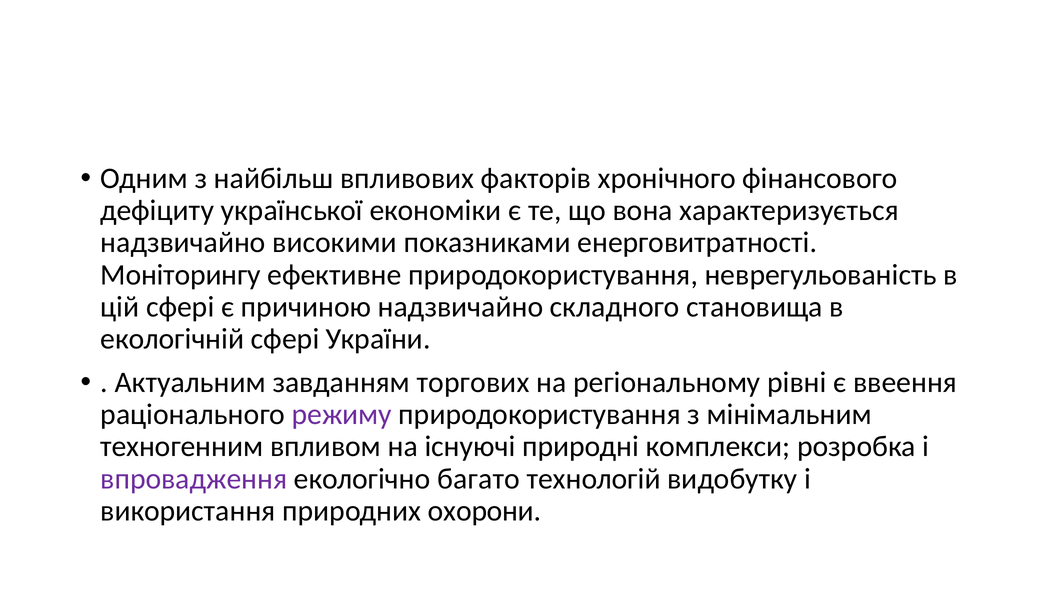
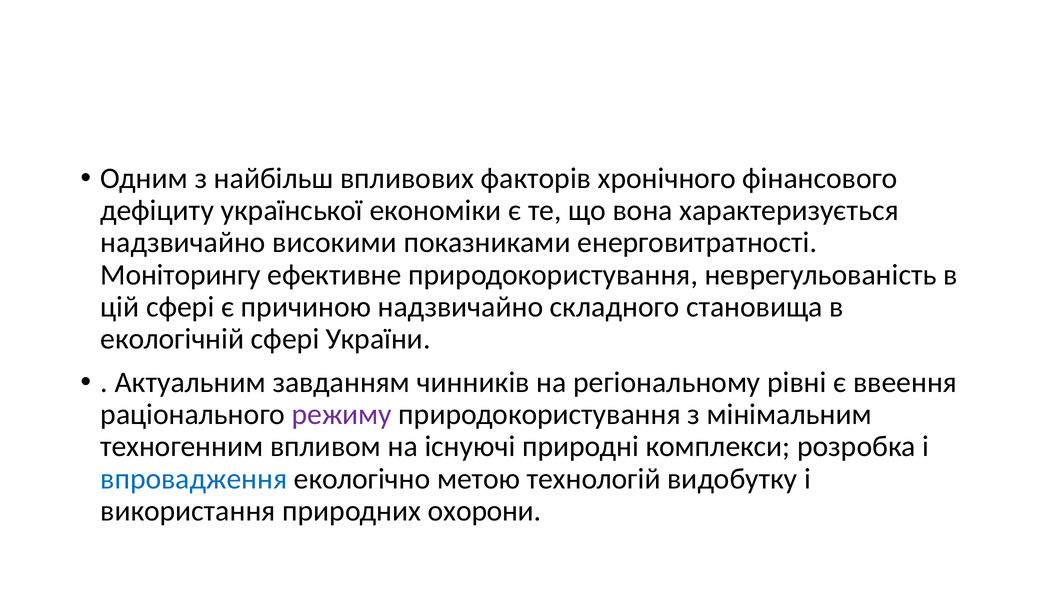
торгових: торгових -> чинників
впровадження colour: purple -> blue
багато: багато -> метою
